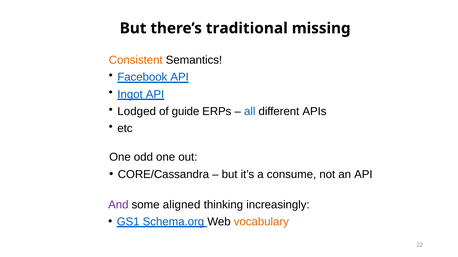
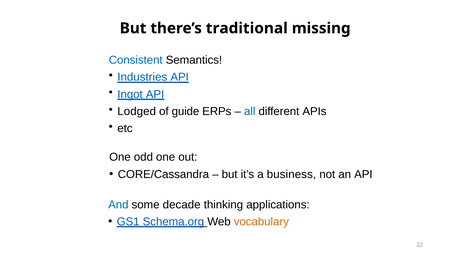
Consistent colour: orange -> blue
Facebook: Facebook -> Industries
consume: consume -> business
And colour: purple -> blue
aligned: aligned -> decade
increasingly: increasingly -> applications
